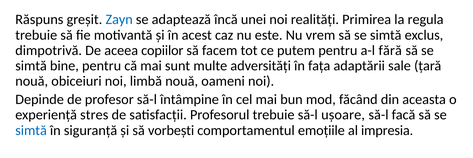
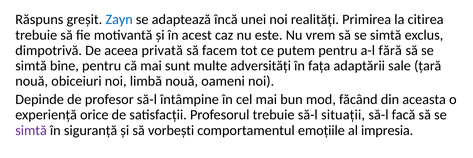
regula: regula -> citirea
copiilor: copiilor -> privată
stres: stres -> orice
ușoare: ușoare -> situații
simtă at (31, 130) colour: blue -> purple
